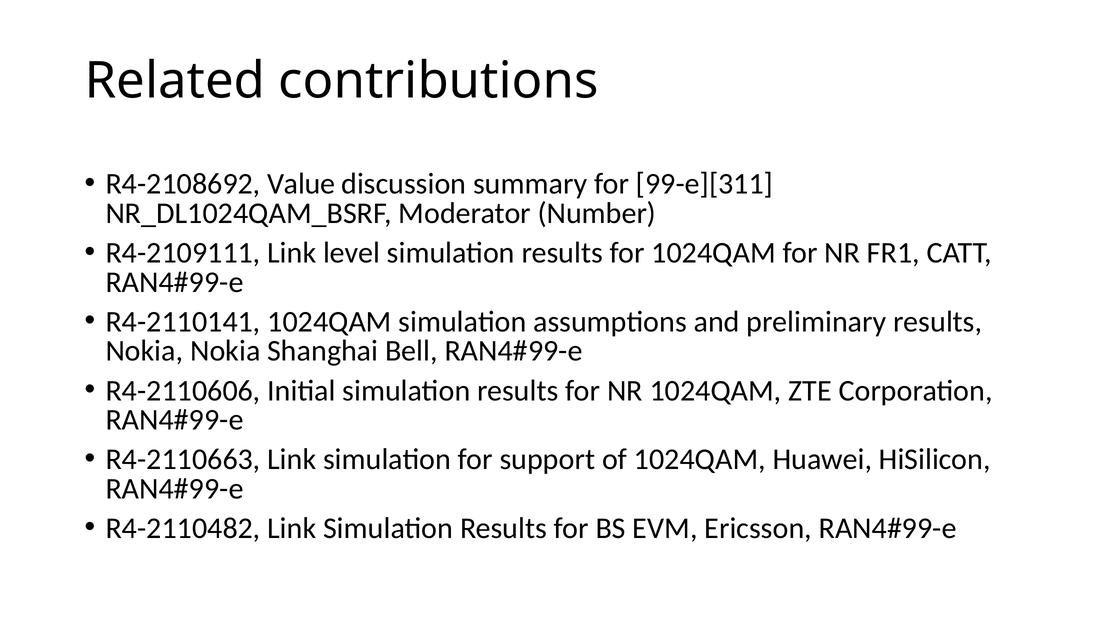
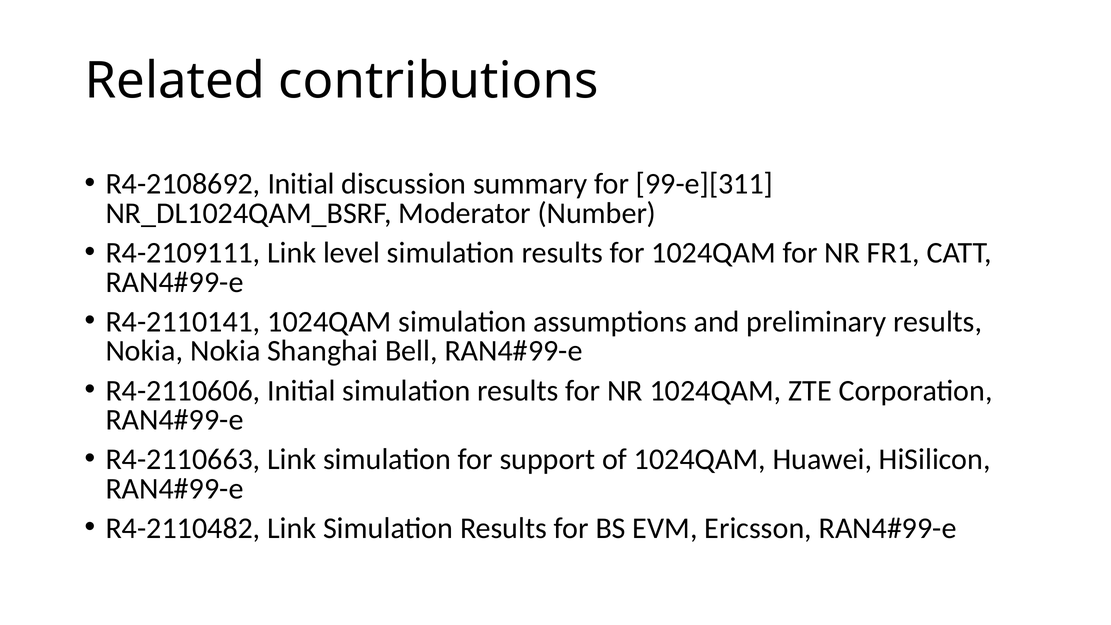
R4-2108692 Value: Value -> Initial
